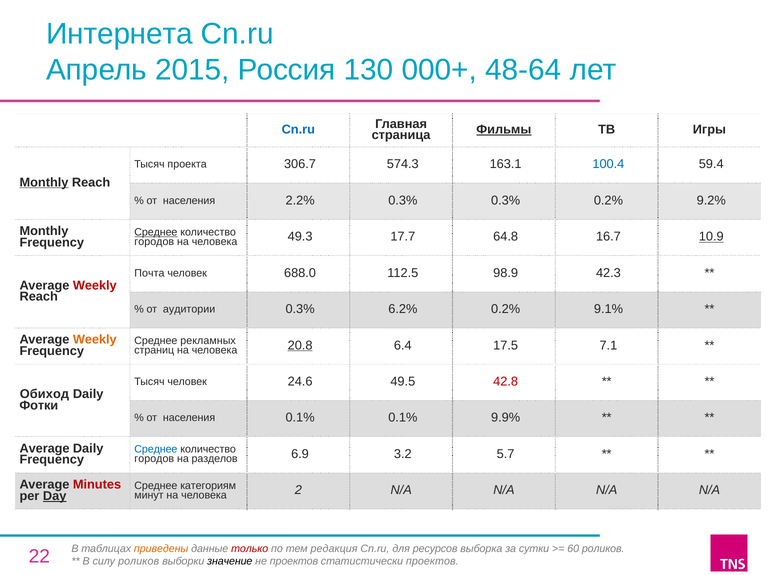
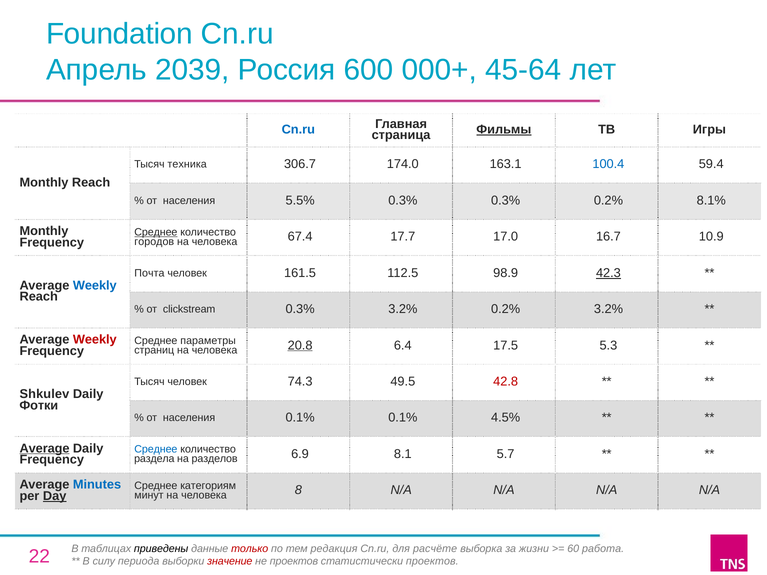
Интернета: Интернета -> Foundation
2015: 2015 -> 2039
130: 130 -> 600
48-64: 48-64 -> 45-64
проекта: проекта -> техника
574.3: 574.3 -> 174.0
Monthly at (44, 182) underline: present -> none
2.2%: 2.2% -> 5.5%
9.2%: 9.2% -> 8.1%
49.3: 49.3 -> 67.4
64.8: 64.8 -> 17.0
10.9 underline: present -> none
688.0: 688.0 -> 161.5
42.3 underline: none -> present
Weekly at (95, 285) colour: red -> blue
аудитории: аудитории -> clickstream
0.3% 6.2%: 6.2% -> 3.2%
0.2% 9.1%: 9.1% -> 3.2%
Weekly at (95, 340) colour: orange -> red
рекламных: рекламных -> параметры
7.1: 7.1 -> 5.3
24.6: 24.6 -> 74.3
Обиход: Обиход -> Shkulev
9.9%: 9.9% -> 4.5%
Average at (45, 448) underline: none -> present
городов at (154, 459): городов -> раздела
3.2: 3.2 -> 8.1
Minutes colour: red -> blue
2: 2 -> 8
приведены colour: orange -> black
ресурсов: ресурсов -> расчёте
сутки: сутки -> жизни
60 роликов: роликов -> работа
силу роликов: роликов -> периода
значение colour: black -> red
